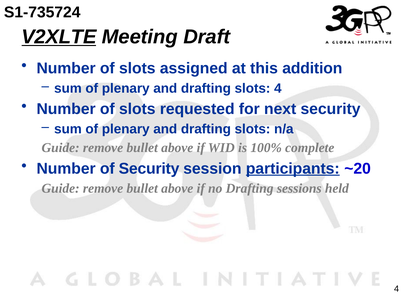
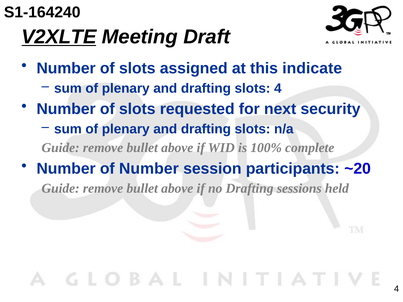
S1-735724: S1-735724 -> S1-164240
addition: addition -> indicate
of Security: Security -> Number
participants underline: present -> none
